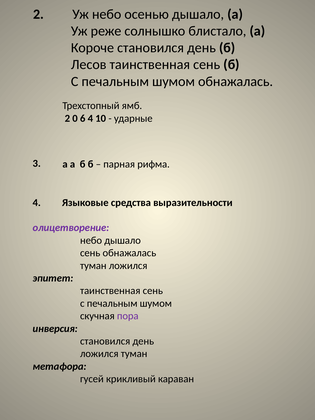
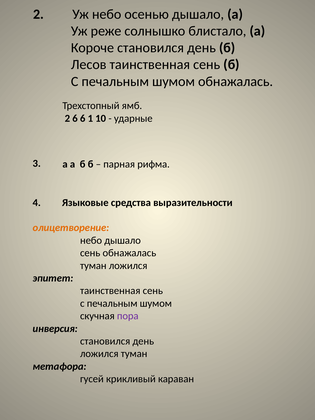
2 0: 0 -> 6
6 4: 4 -> 1
олицетворение colour: purple -> orange
